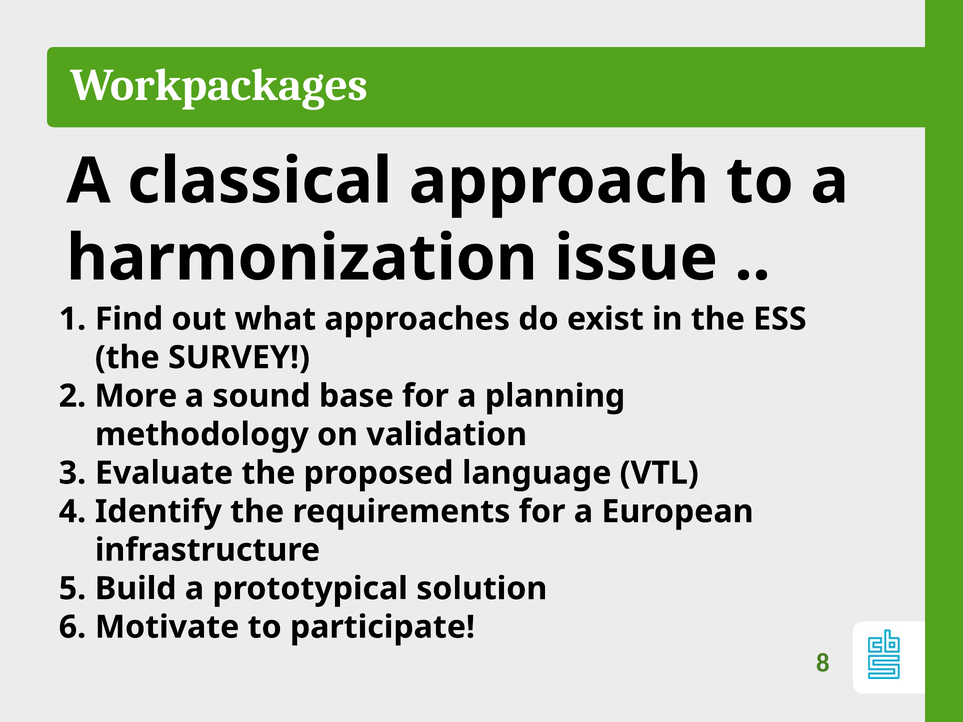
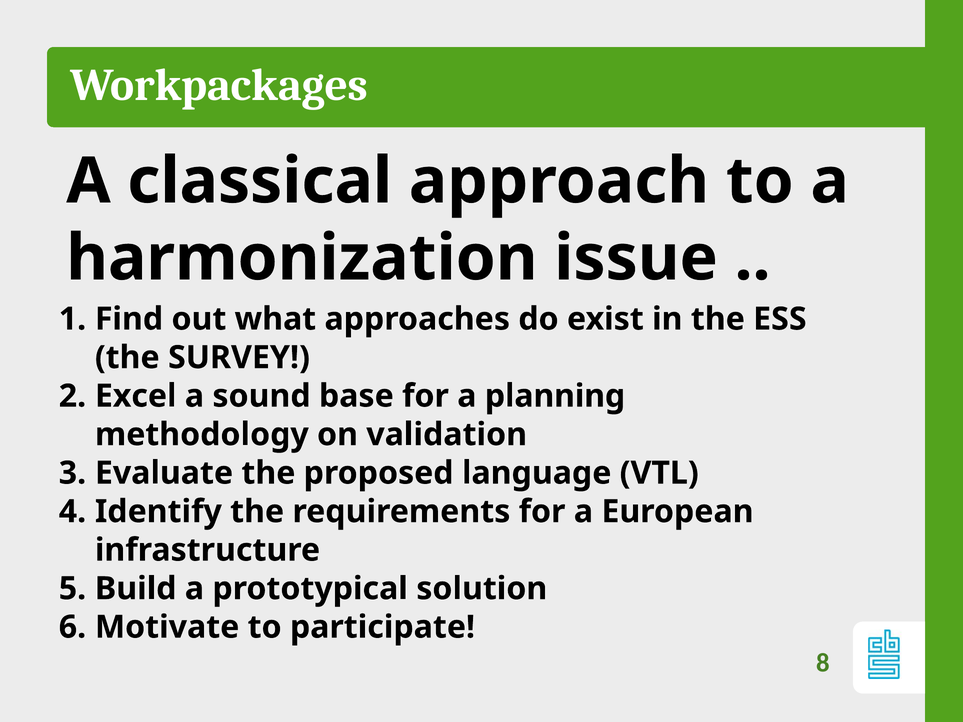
More: More -> Excel
